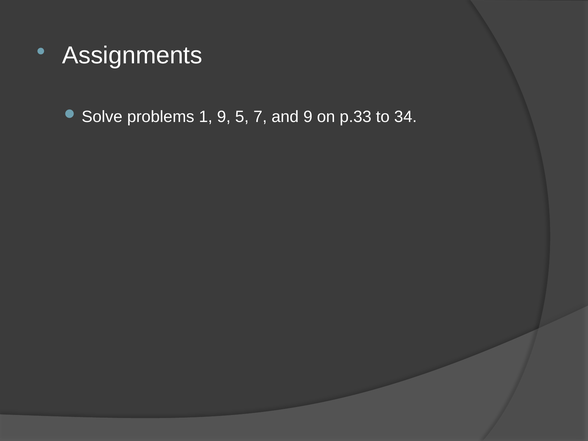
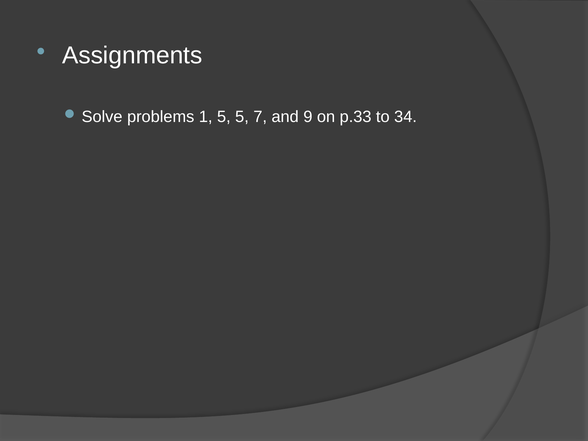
1 9: 9 -> 5
